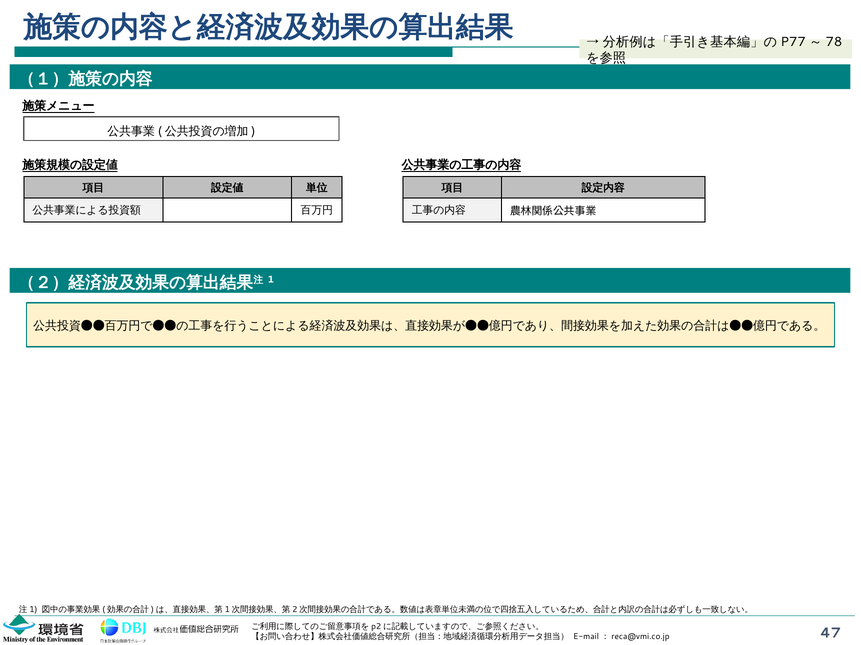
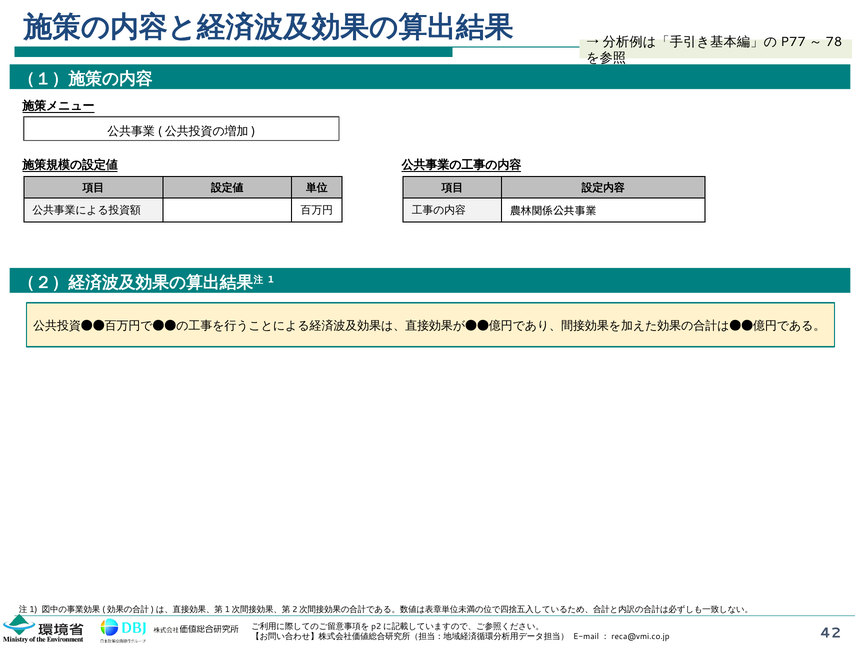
47: 47 -> 42
